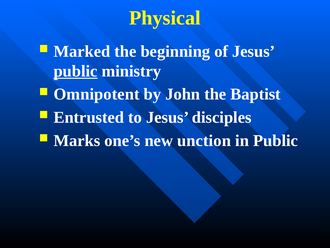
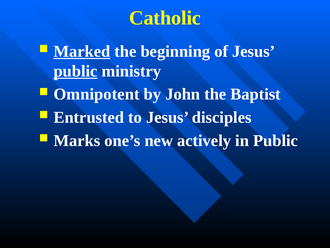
Physical: Physical -> Catholic
Marked underline: none -> present
unction: unction -> actively
